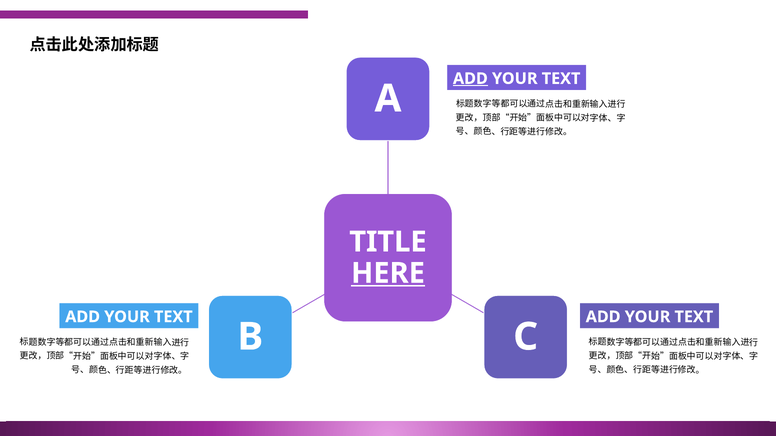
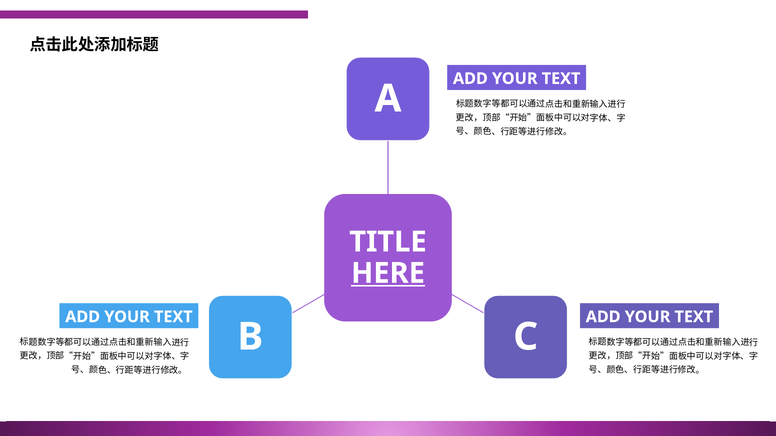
ADD at (470, 79) underline: present -> none
